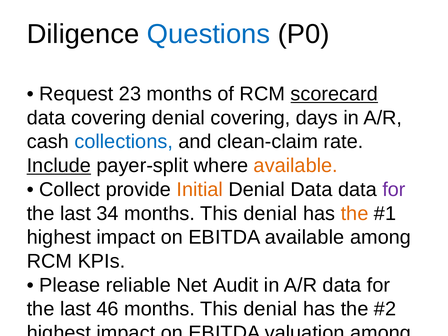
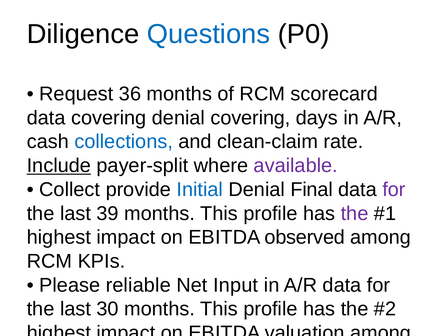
Request 23: 23 -> 36
scorecard underline: present -> none
available at (296, 166) colour: orange -> purple
Initial colour: orange -> blue
Denial Data: Data -> Final
34: 34 -> 39
denial at (270, 213): denial -> profile
the at (355, 213) colour: orange -> purple
EBITDA available: available -> observed
Audit: Audit -> Input
46: 46 -> 30
denial at (270, 309): denial -> profile
